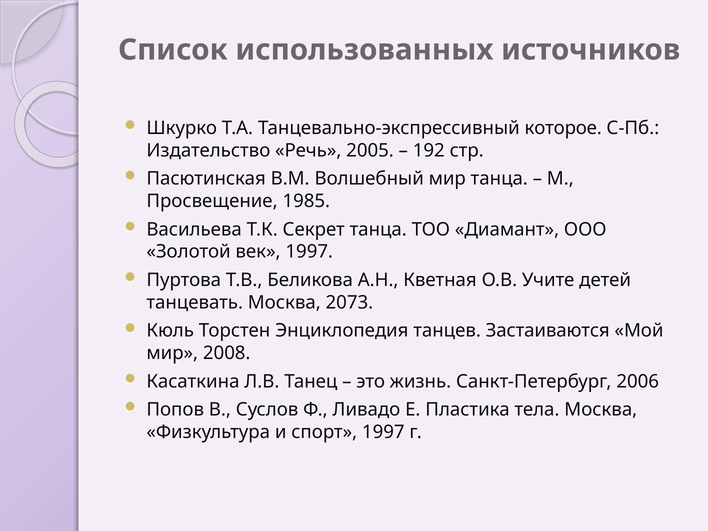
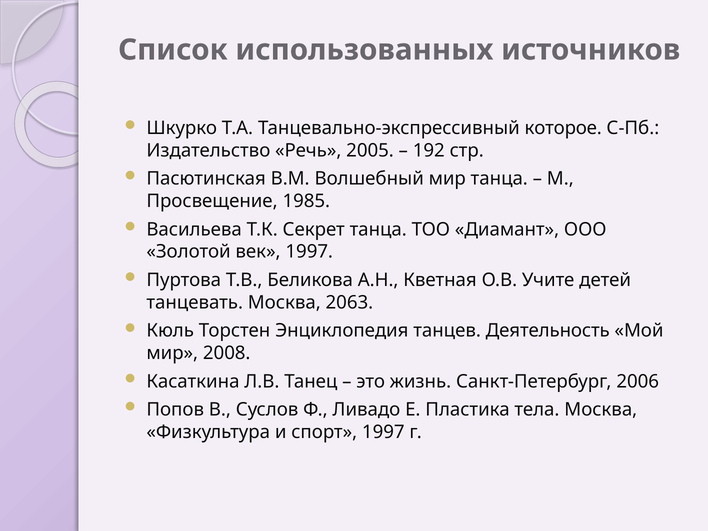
2073: 2073 -> 2063
Застаиваются: Застаиваются -> Деятельность
